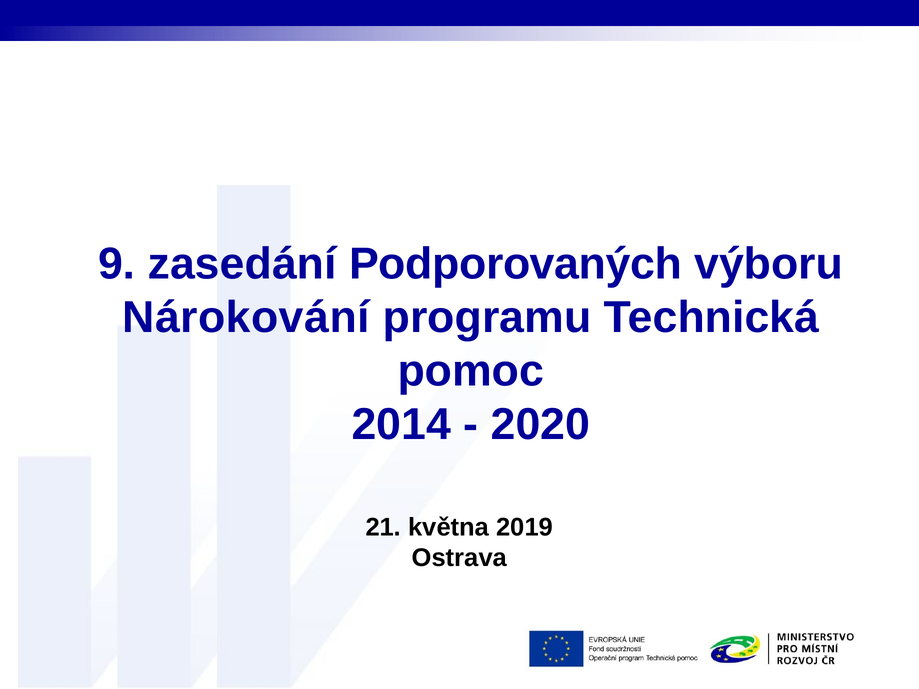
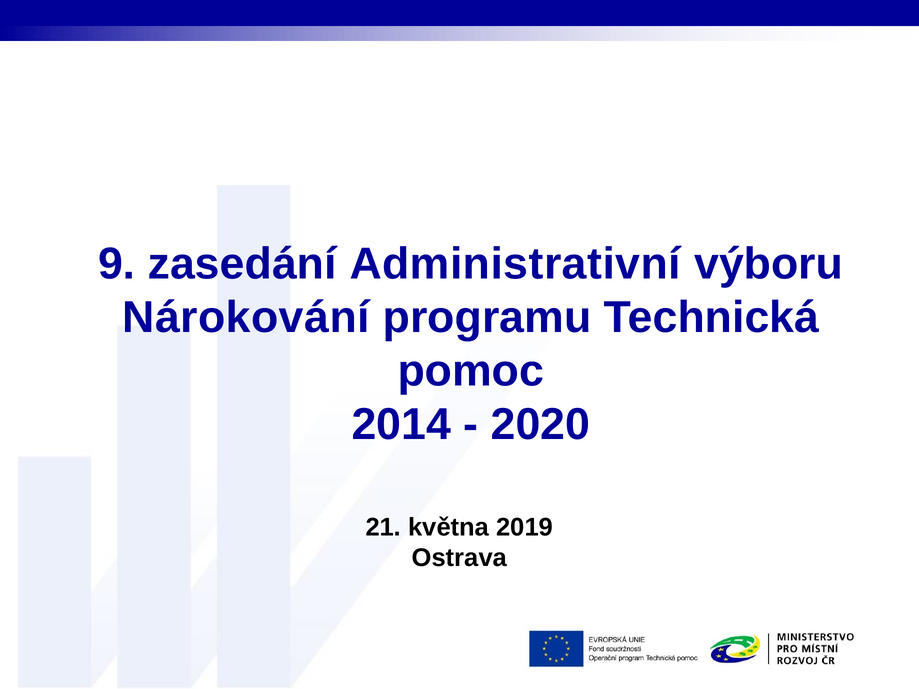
Podporovaných: Podporovaných -> Administrativní
